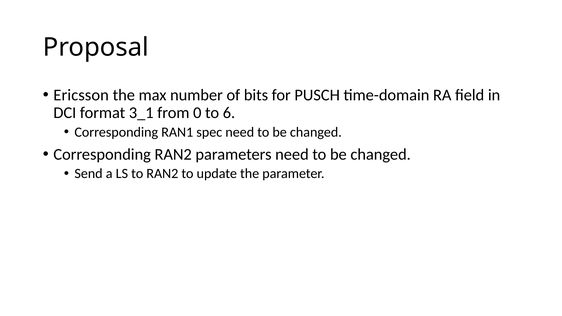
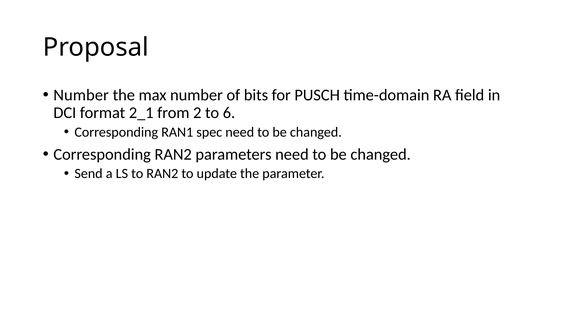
Ericsson at (81, 95): Ericsson -> Number
3_1: 3_1 -> 2_1
0: 0 -> 2
